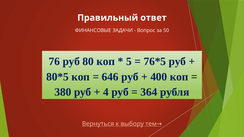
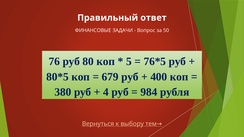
646: 646 -> 679
364: 364 -> 984
